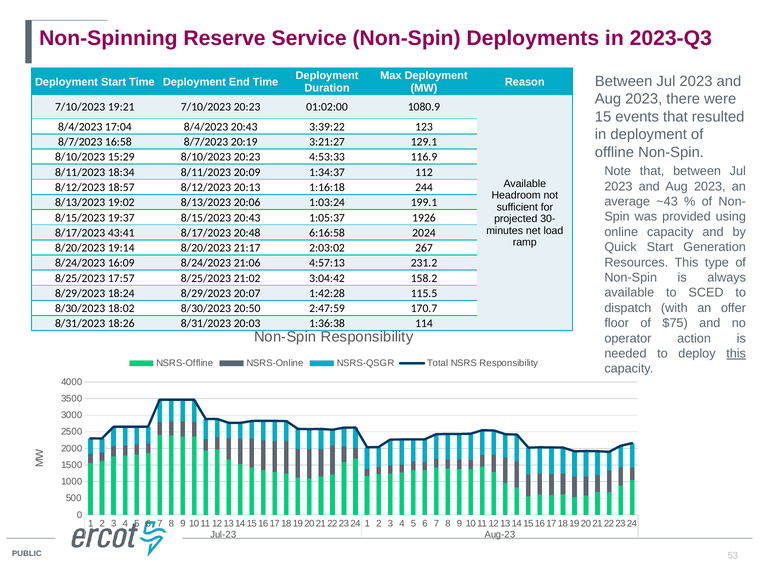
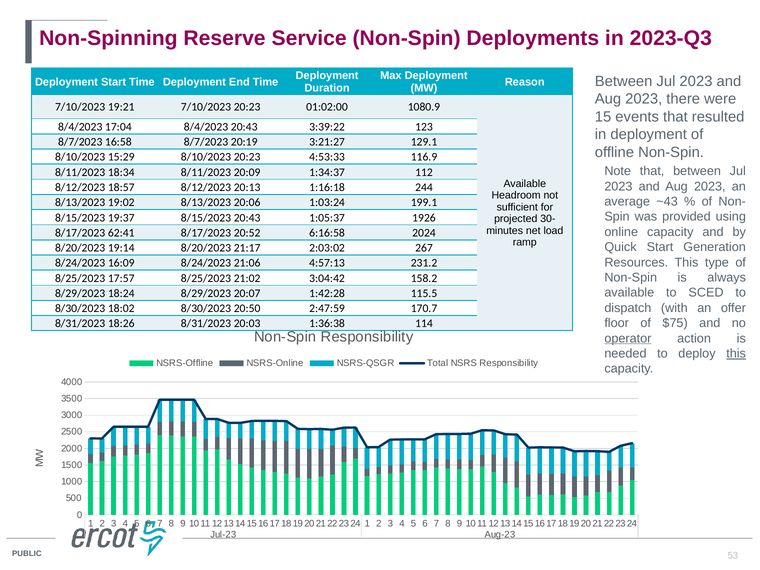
43:41: 43:41 -> 62:41
20:48: 20:48 -> 20:52
operator underline: none -> present
